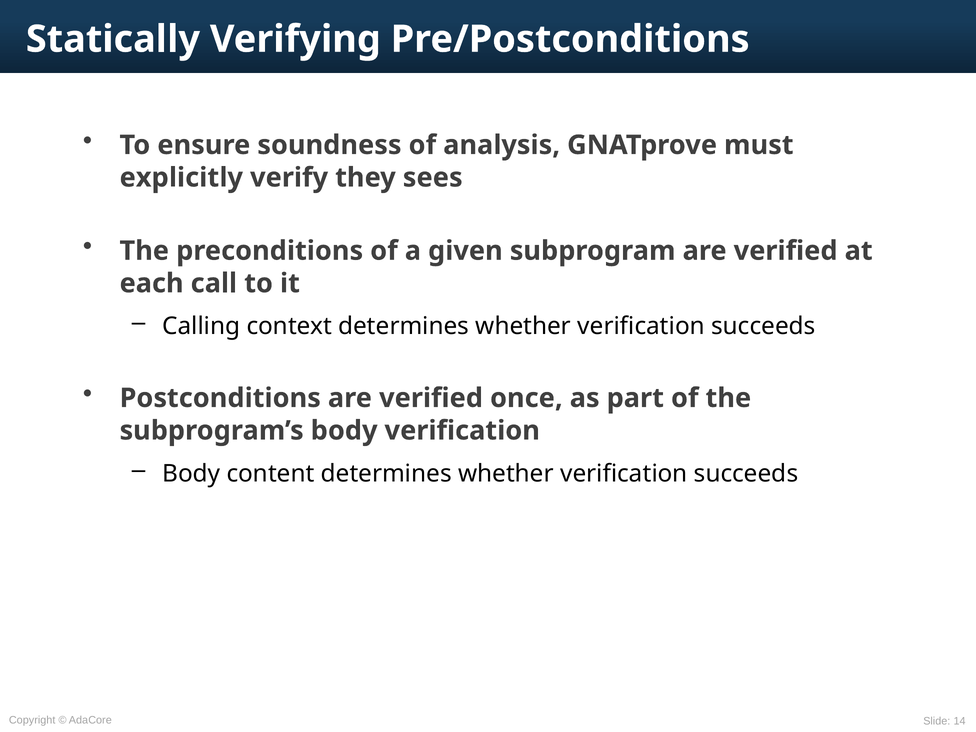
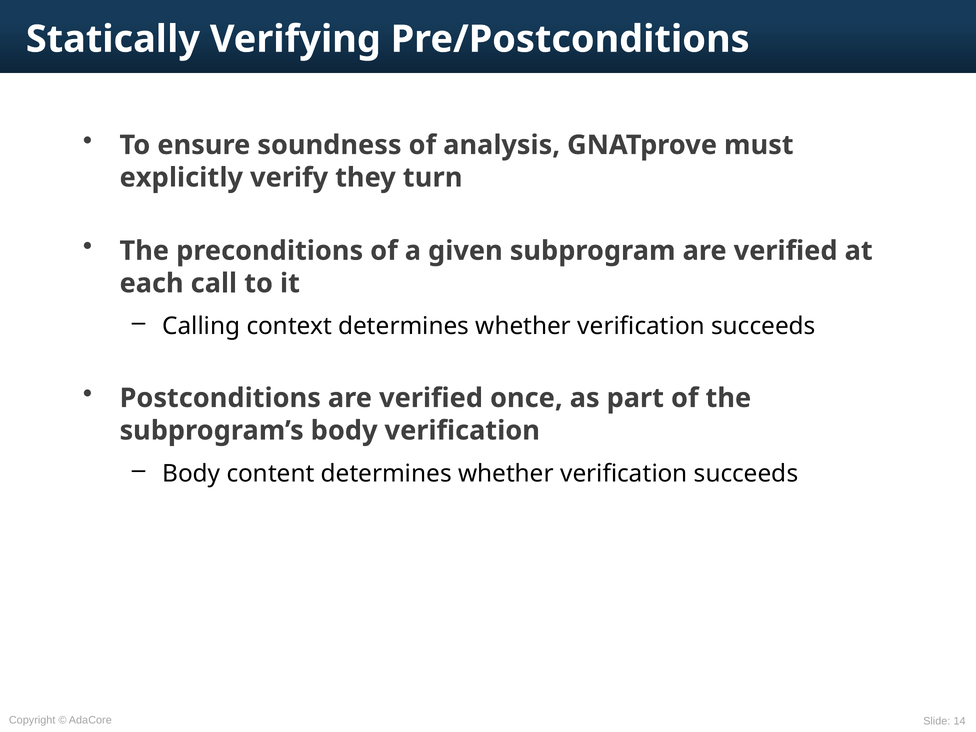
sees: sees -> turn
